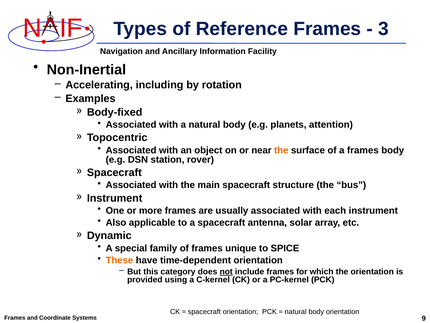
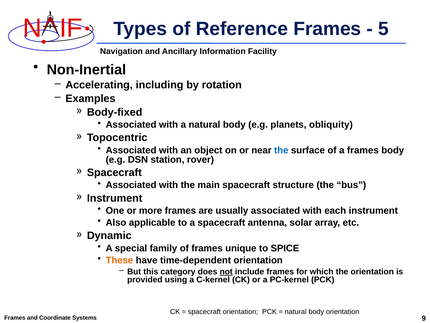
3: 3 -> 5
attention: attention -> obliquity
the at (281, 150) colour: orange -> blue
